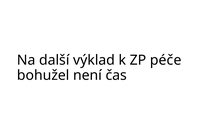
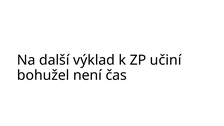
péče: péče -> učiní
